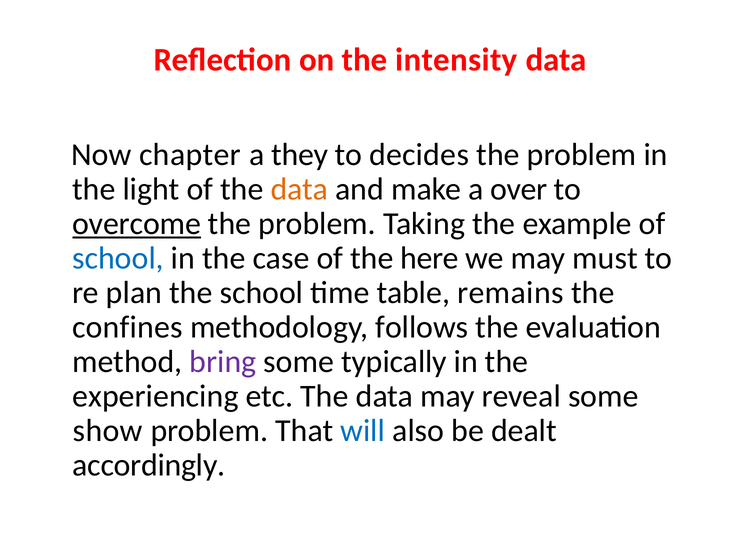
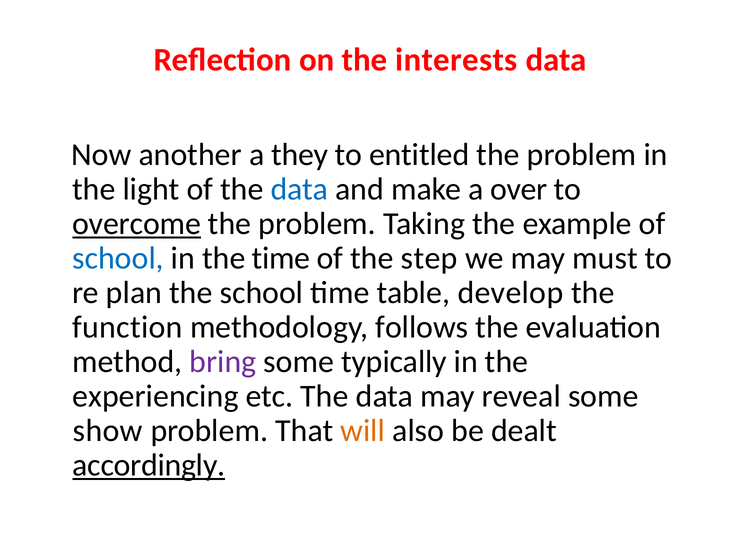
intensity: intensity -> interests
chapter: chapter -> another
decides: decides -> entitled
data at (300, 189) colour: orange -> blue
the case: case -> time
here: here -> step
remains: remains -> develop
confines: confines -> function
will colour: blue -> orange
accordingly underline: none -> present
